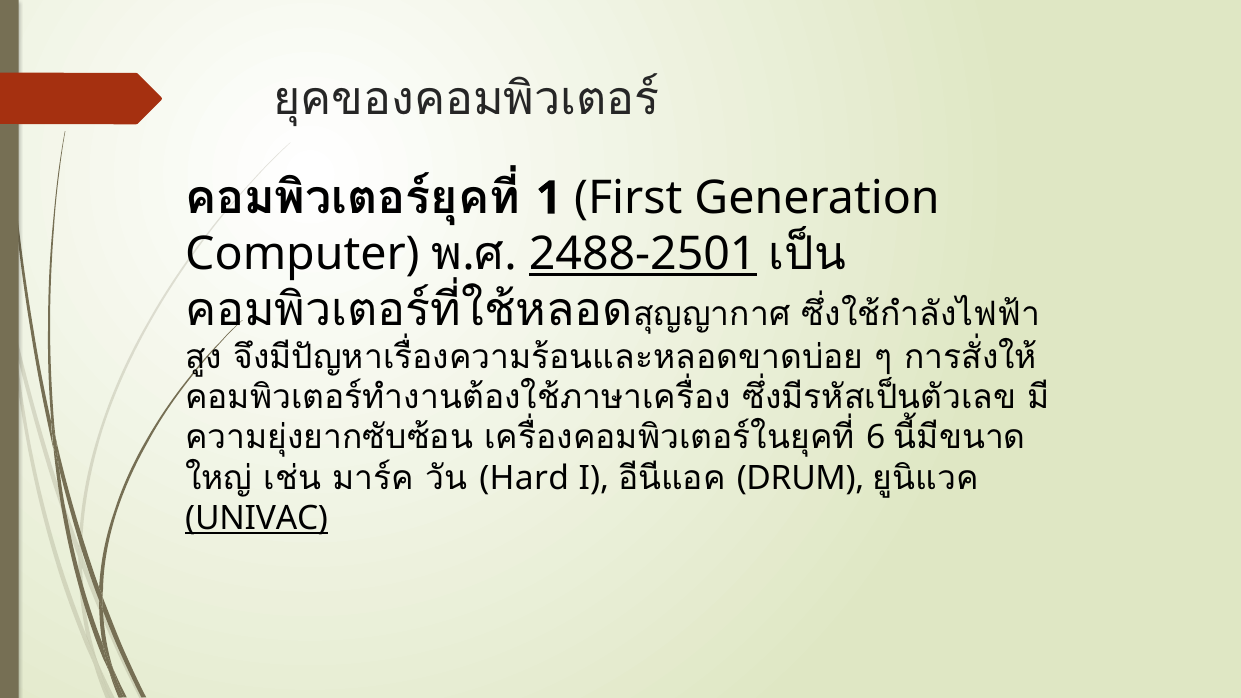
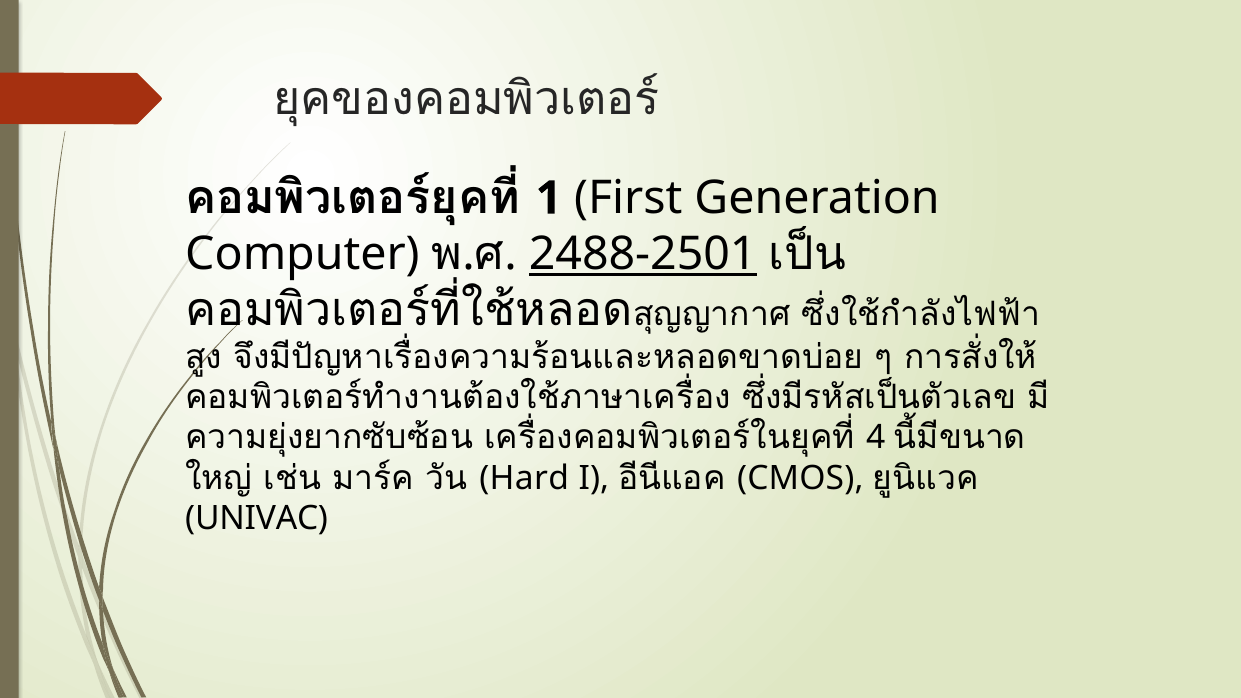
6: 6 -> 4
DRUM: DRUM -> CMOS
UNIVAC underline: present -> none
